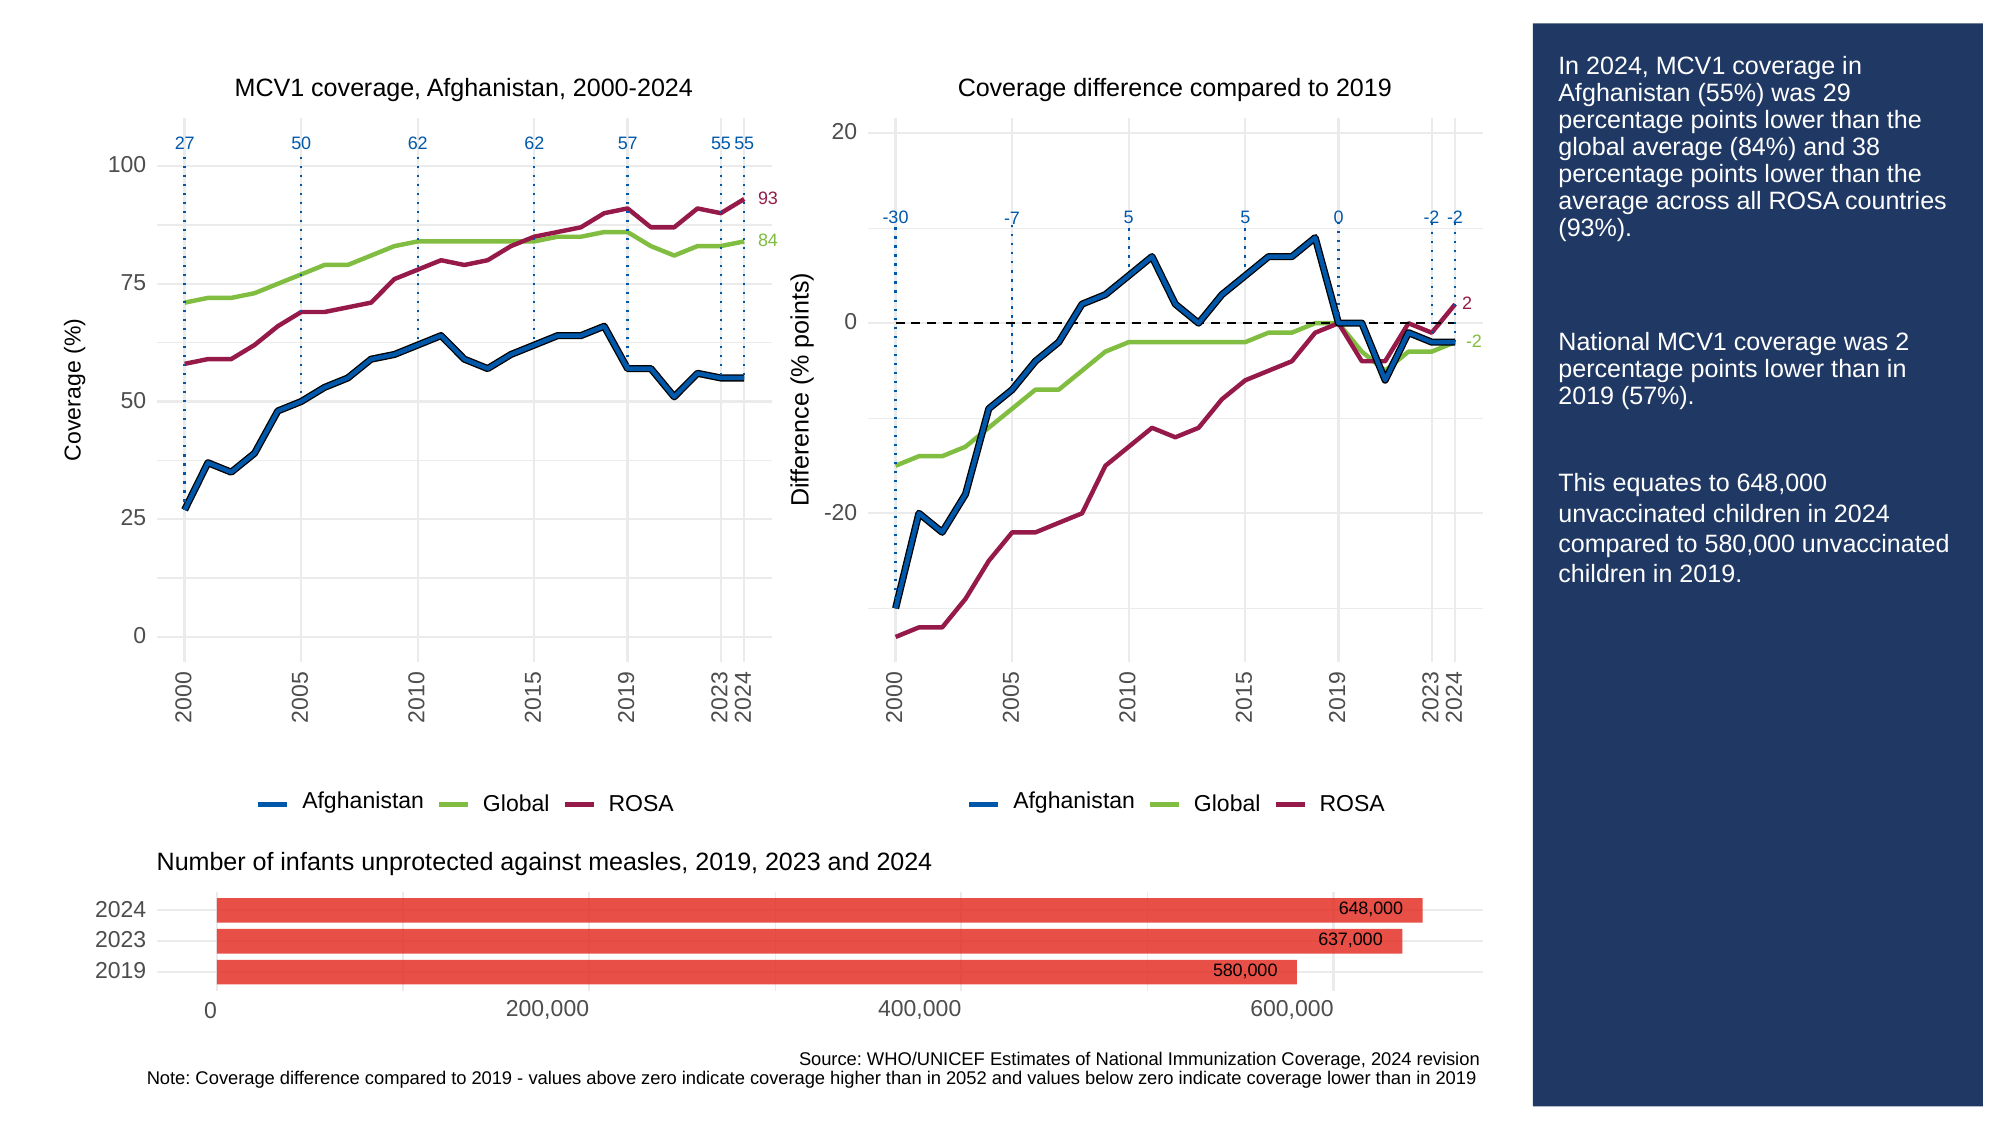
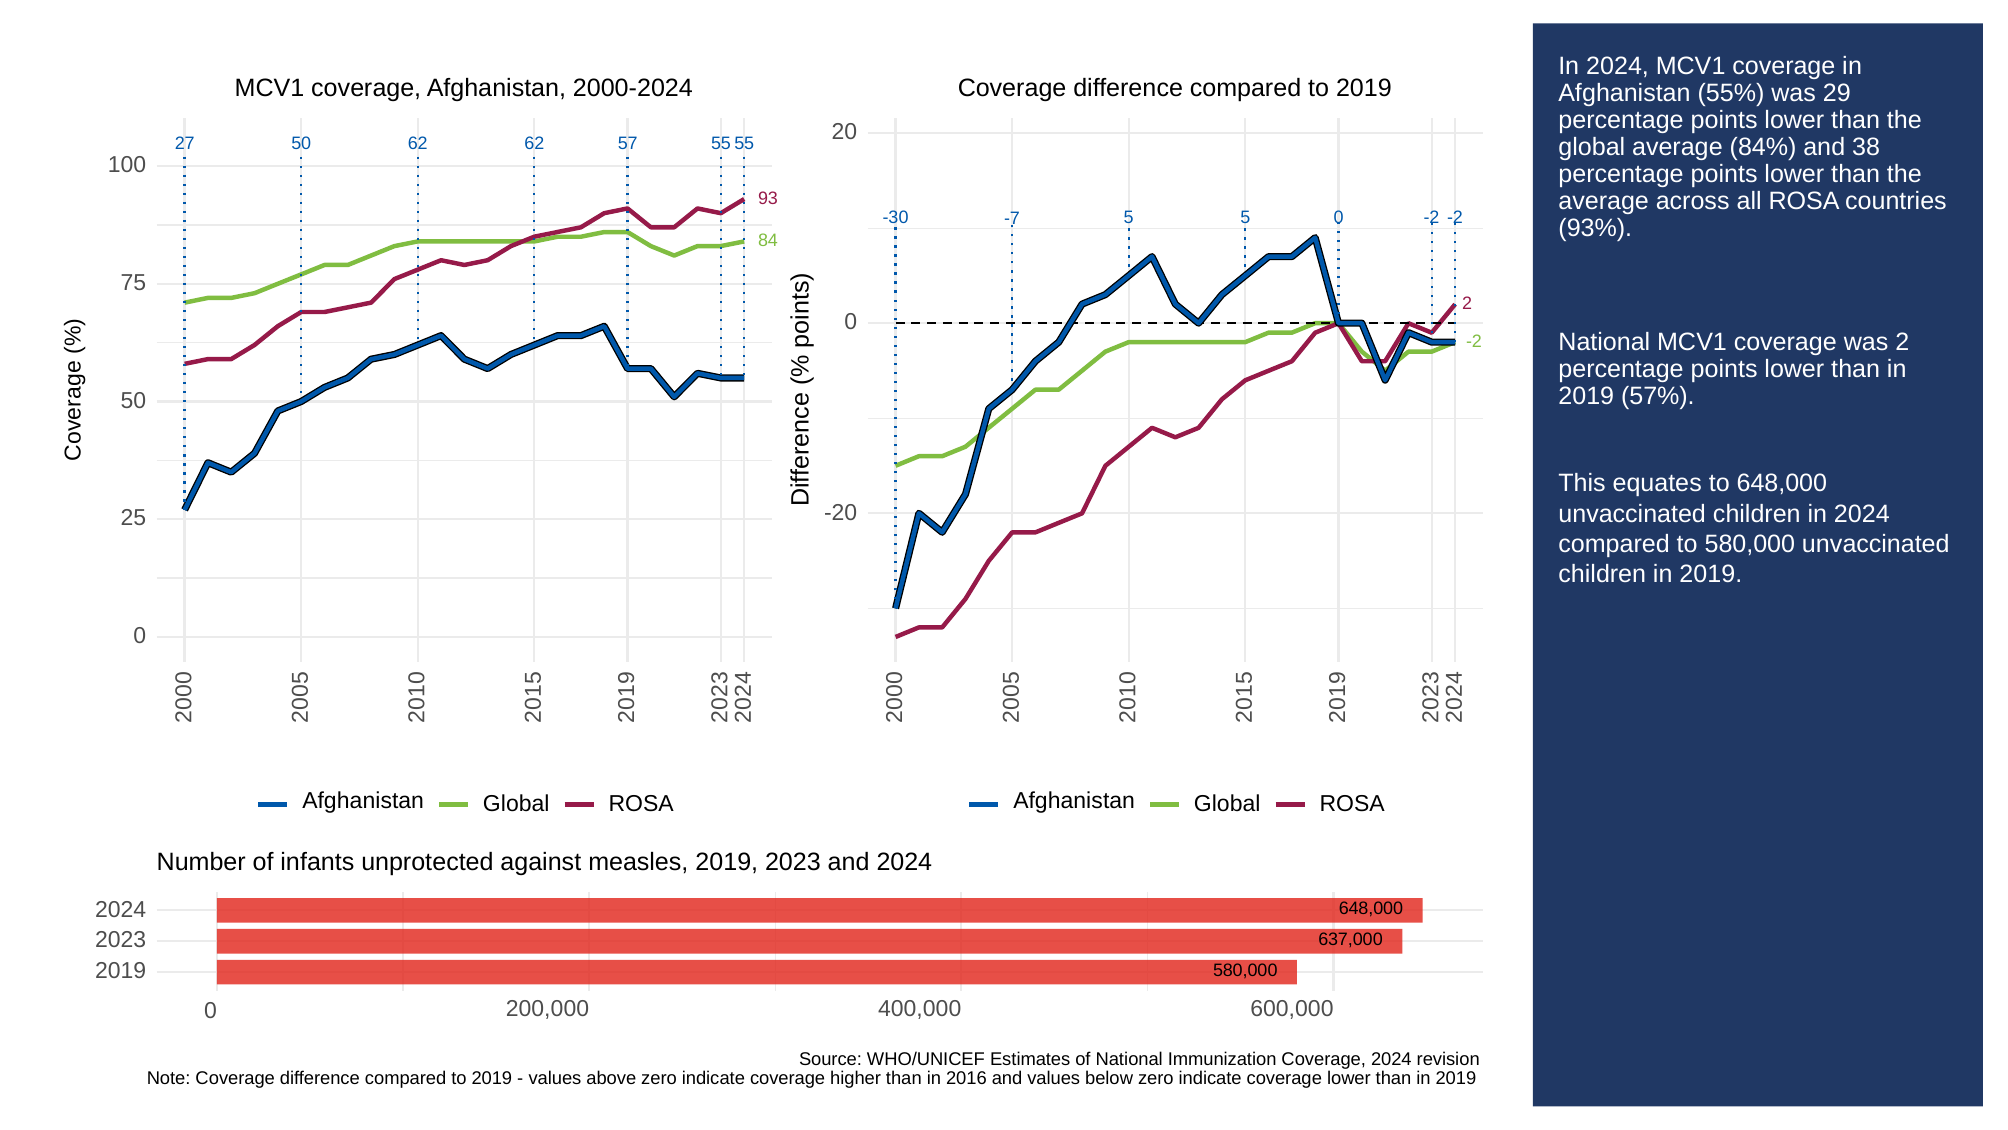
2052: 2052 -> 2016
